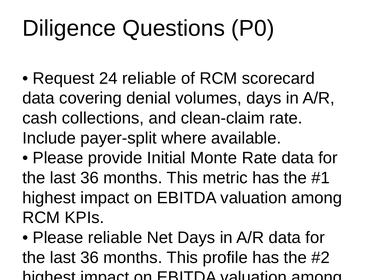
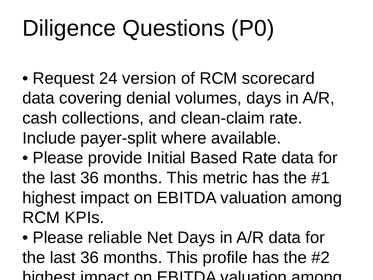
24 reliable: reliable -> version
Monte: Monte -> Based
